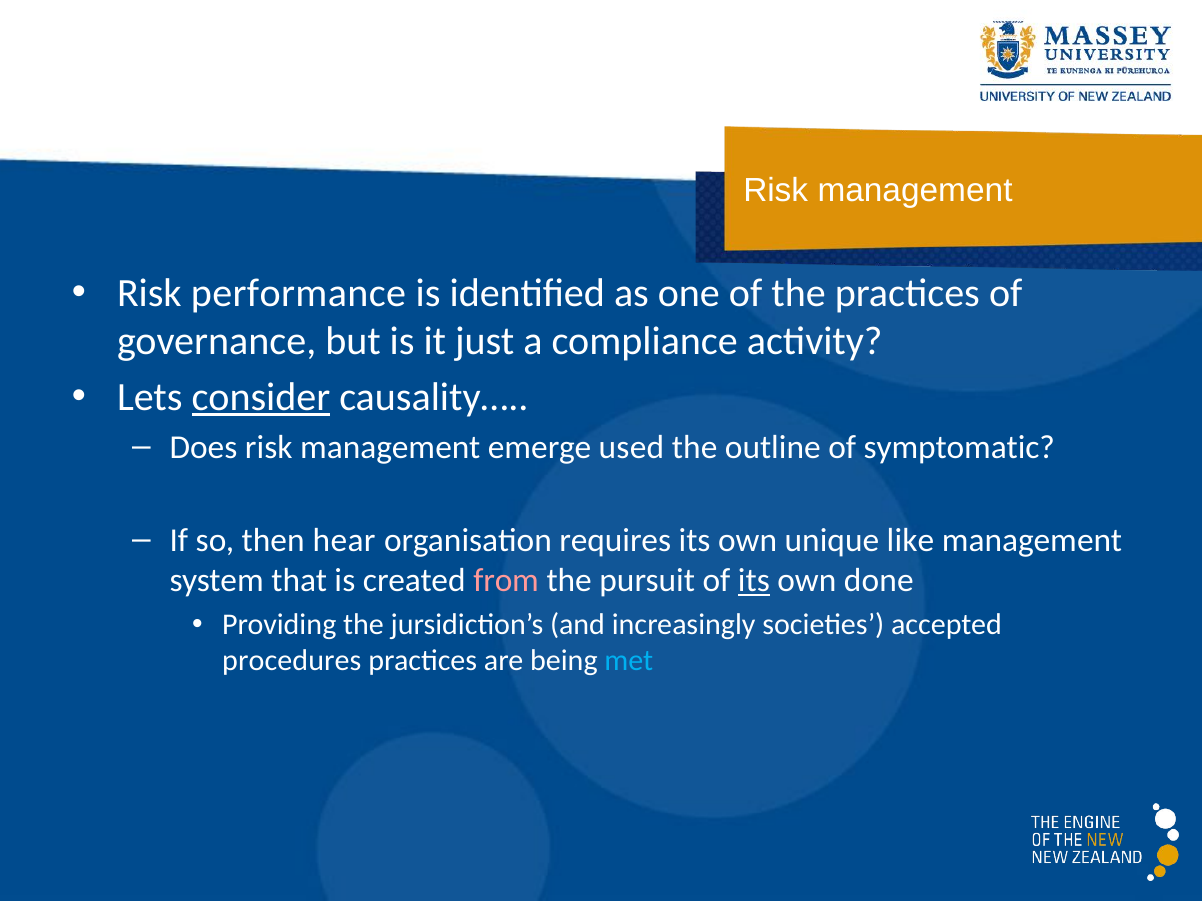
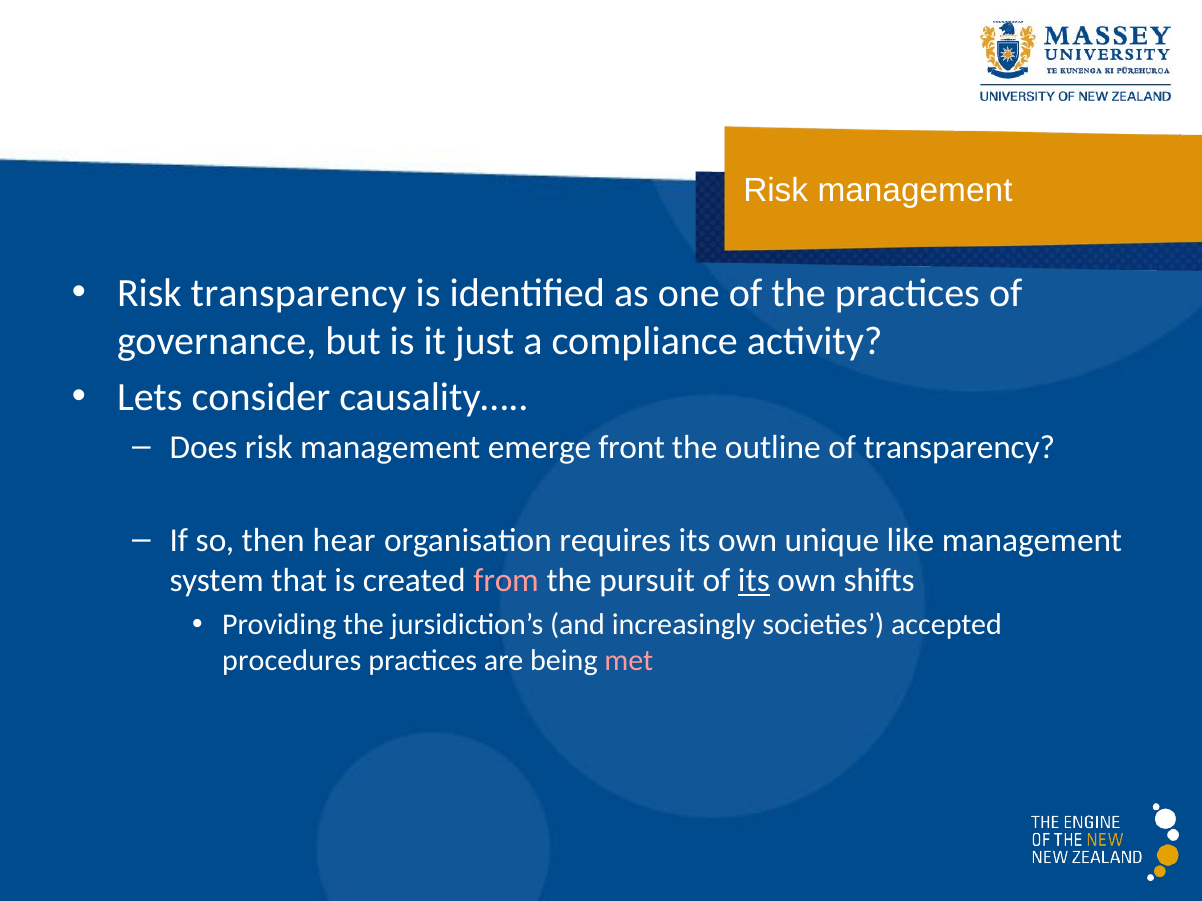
Risk performance: performance -> transparency
consider underline: present -> none
used: used -> front
of symptomatic: symptomatic -> transparency
done: done -> shifts
met colour: light blue -> pink
